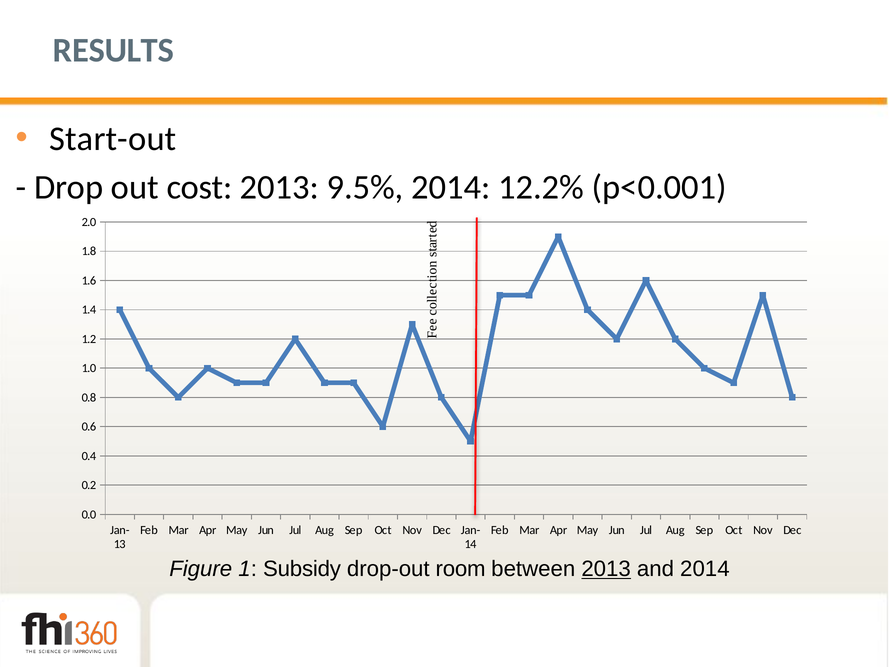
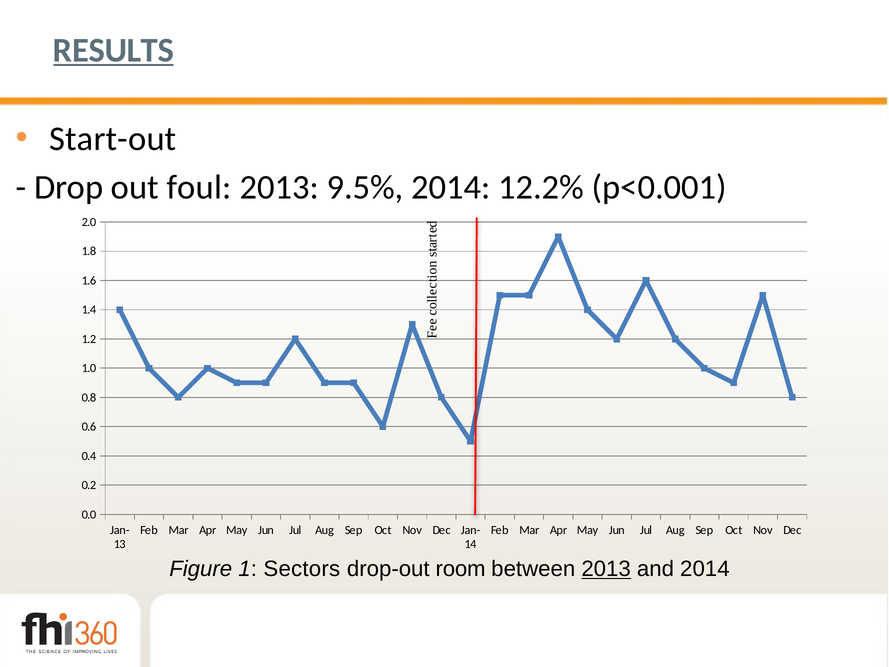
RESULTS underline: none -> present
cost: cost -> foul
Subsidy: Subsidy -> Sectors
